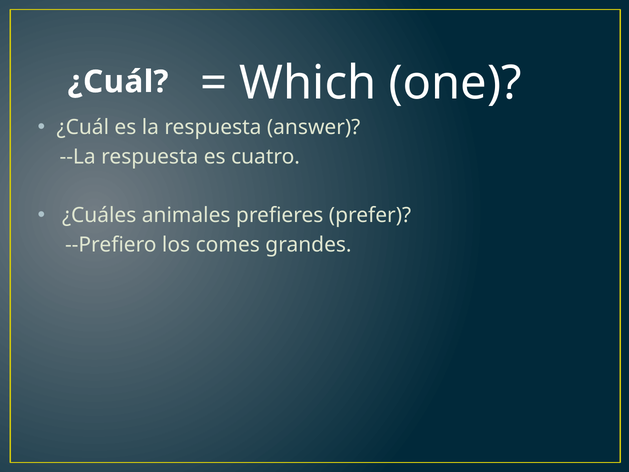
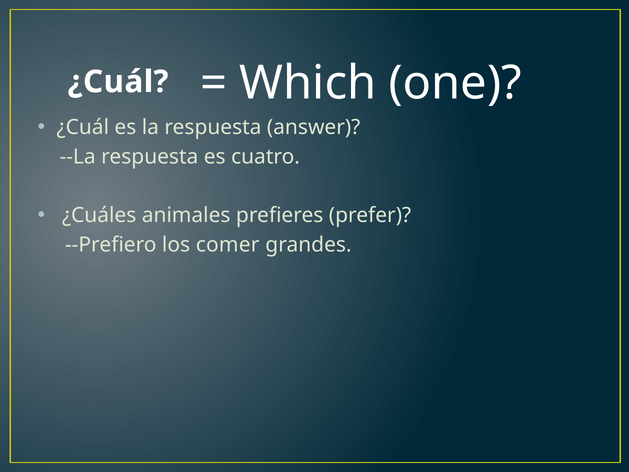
comes: comes -> comer
